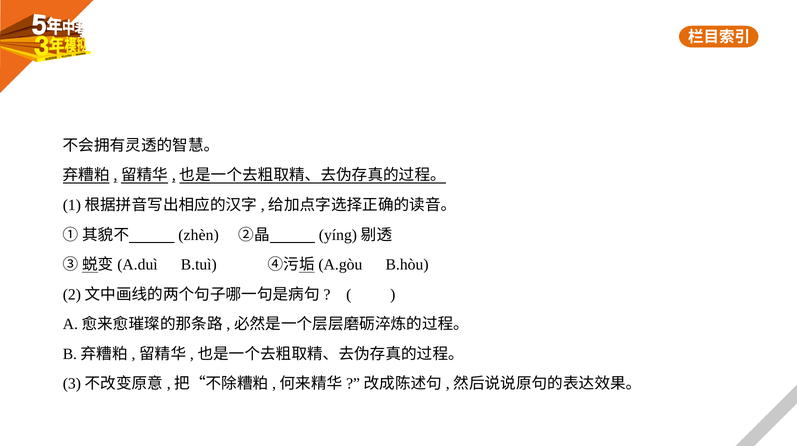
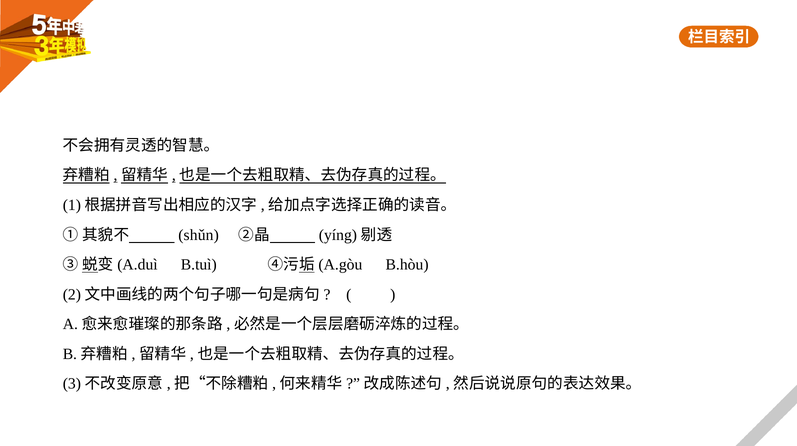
zhèn: zhèn -> shǔn
